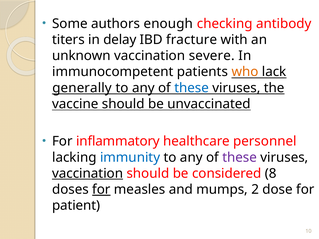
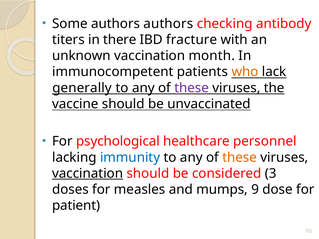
authors enough: enough -> authors
delay: delay -> there
severe: severe -> month
these at (192, 88) colour: blue -> purple
inflammatory: inflammatory -> psychological
these at (240, 158) colour: purple -> orange
8: 8 -> 3
for at (101, 190) underline: present -> none
2: 2 -> 9
